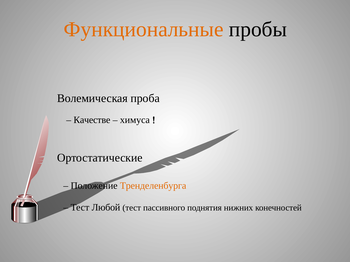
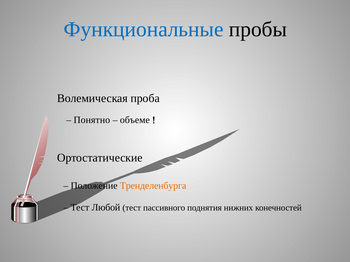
Функциональные colour: orange -> blue
Качестве: Качестве -> Понятно
химуса: химуса -> объеме
